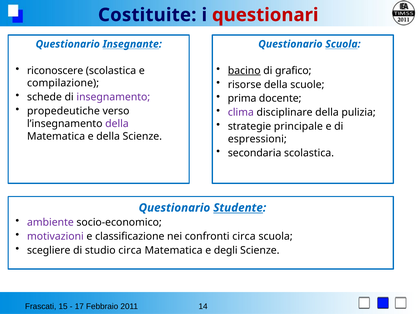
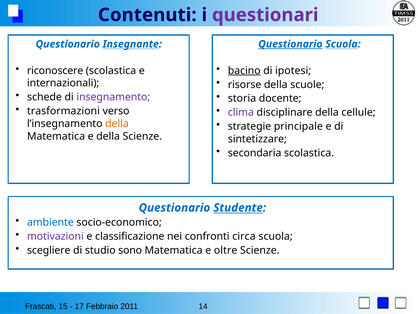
Costituite: Costituite -> Contenuti
questionari colour: red -> purple
Questionario at (290, 44) underline: none -> present
grafico: grafico -> ipotesi
compilazione: compilazione -> internazionali
prima: prima -> storia
propedeutiche: propedeutiche -> trasformazioni
pulizia: pulizia -> cellule
della at (117, 123) colour: purple -> orange
espressioni: espressioni -> sintetizzare
ambiente colour: purple -> blue
studio circa: circa -> sono
degli: degli -> oltre
